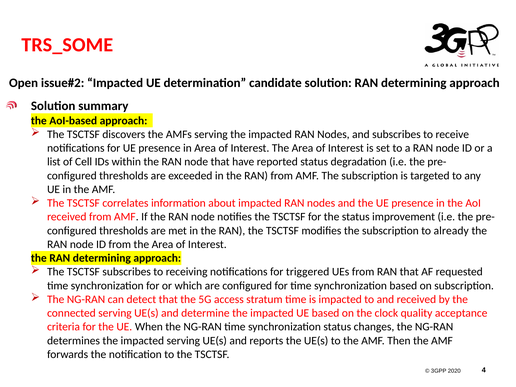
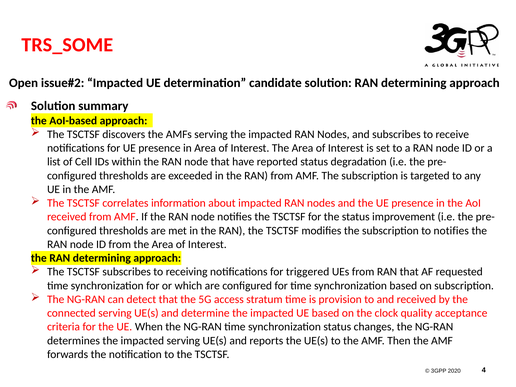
to already: already -> notifies
is impacted: impacted -> provision
